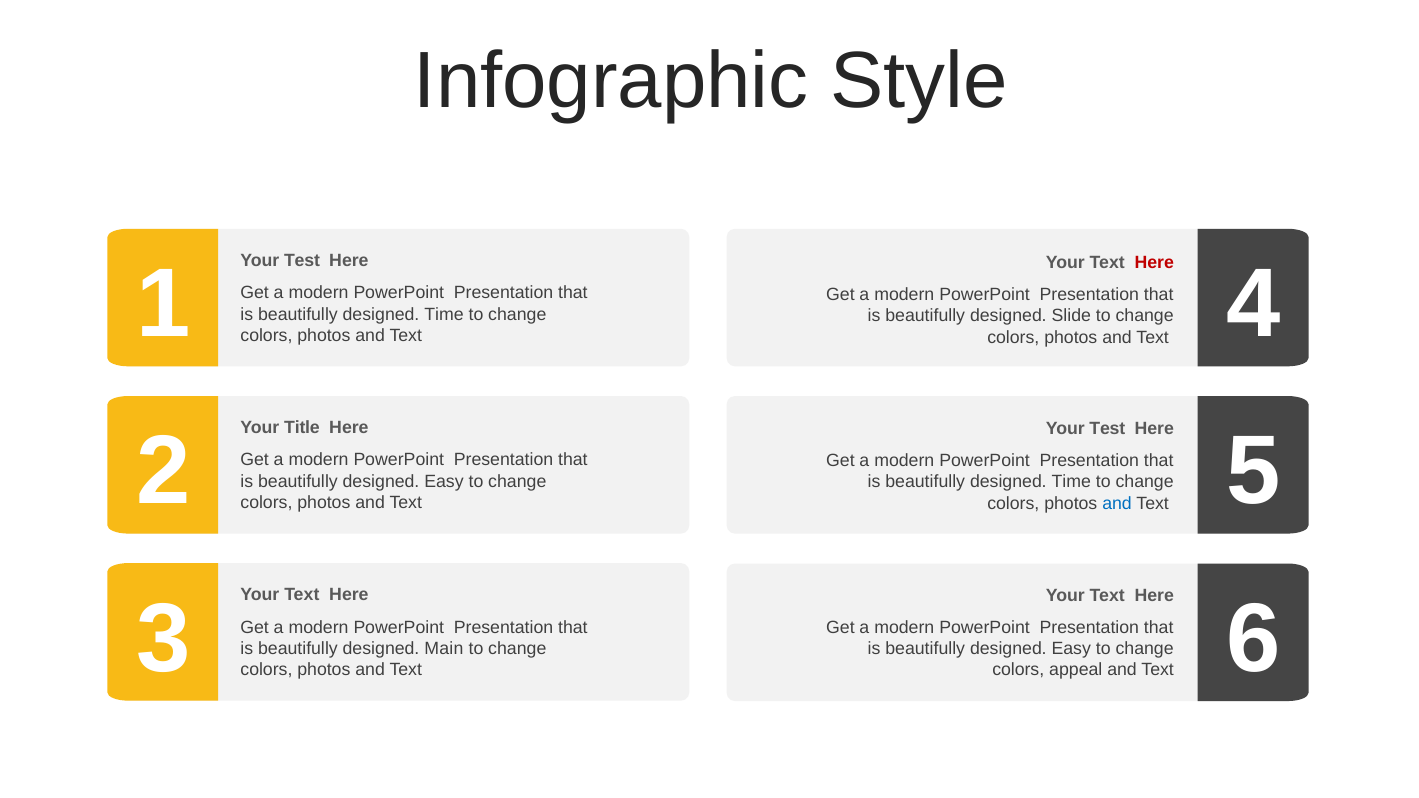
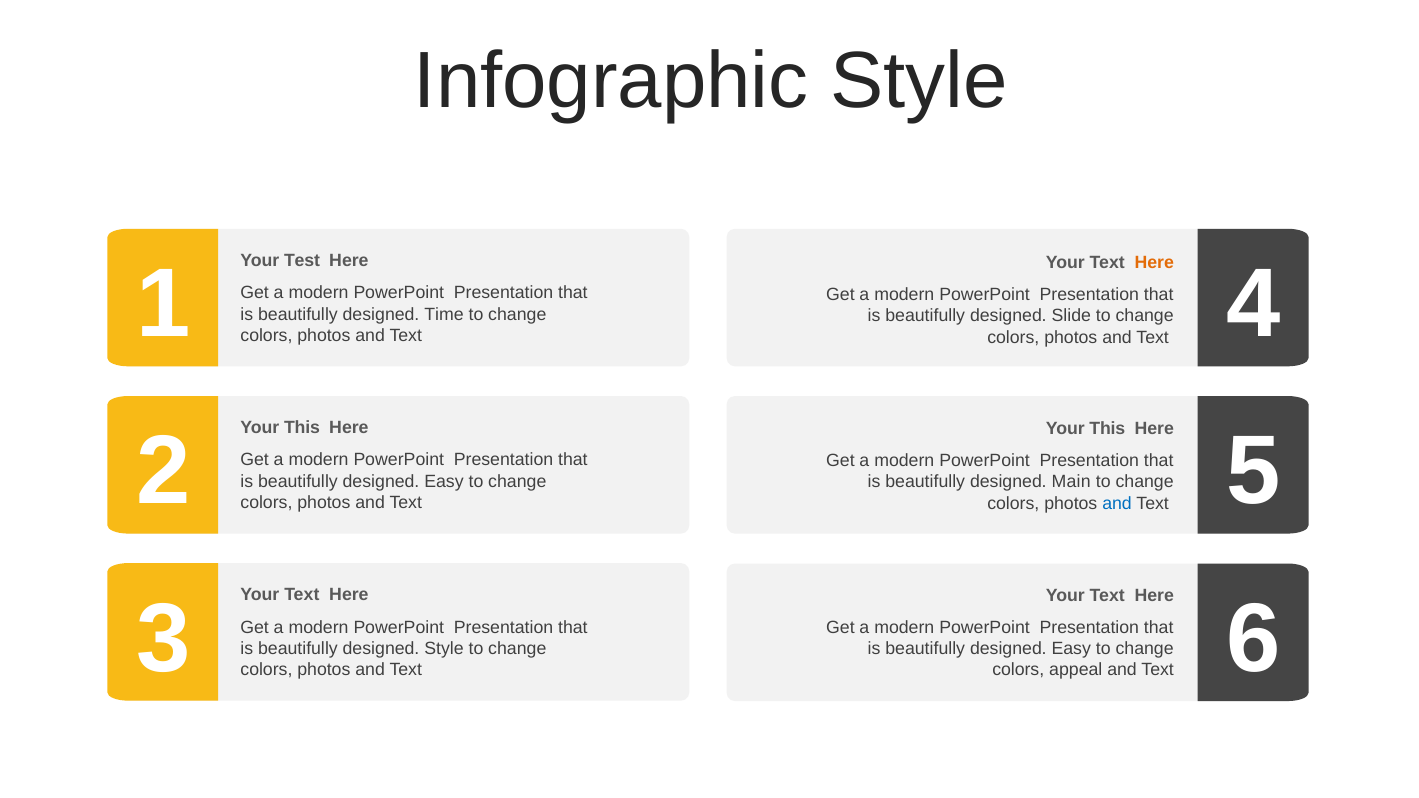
Here at (1154, 263) colour: red -> orange
Title at (302, 428): Title -> This
Test at (1107, 428): Test -> This
Time at (1071, 482): Time -> Main
designed Main: Main -> Style
